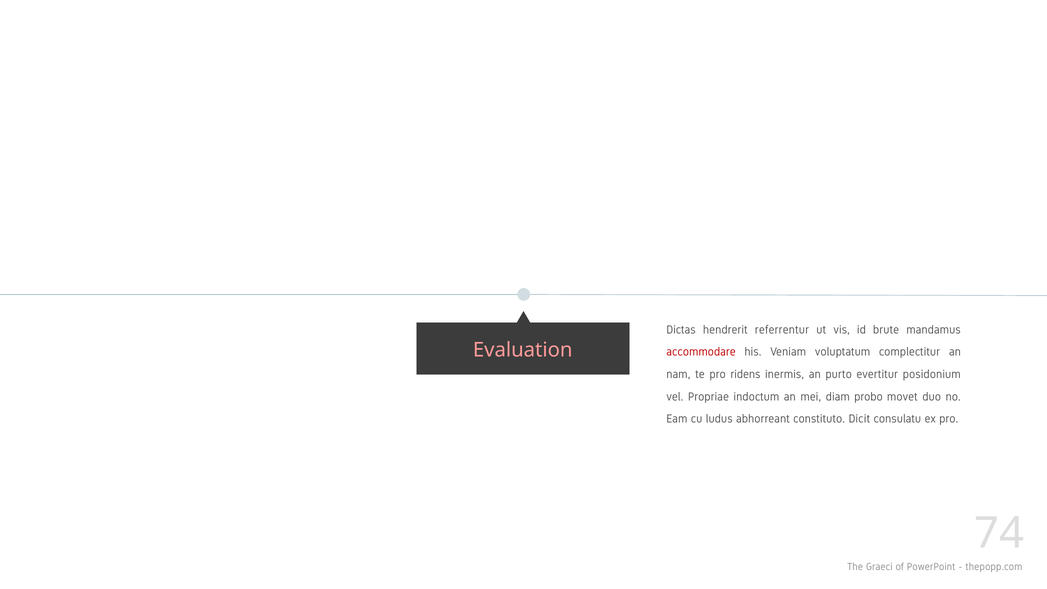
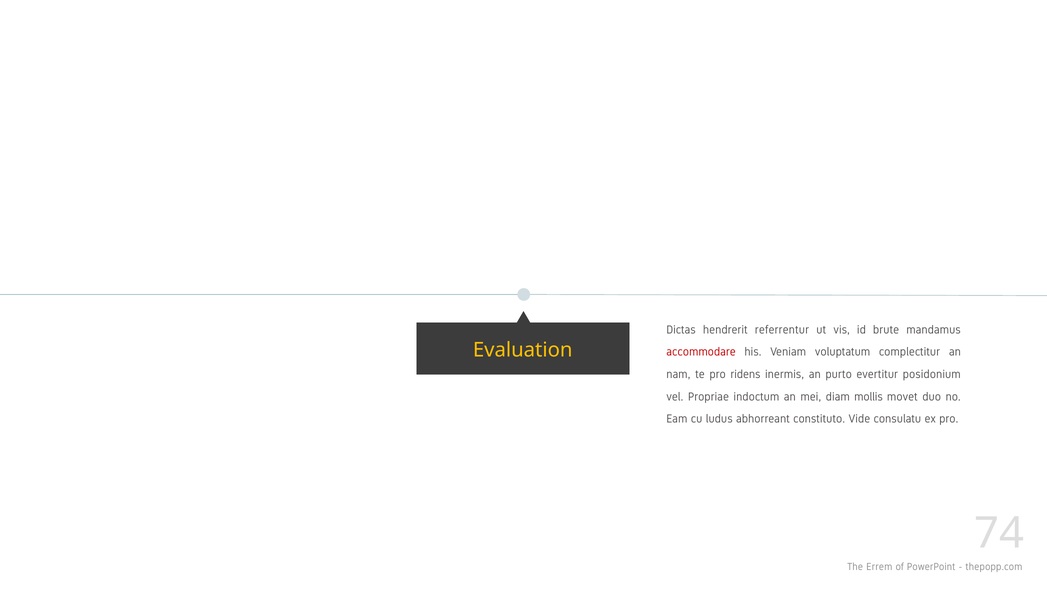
Evaluation colour: pink -> yellow
probo: probo -> mollis
Dicit: Dicit -> Vide
Graeci: Graeci -> Errem
